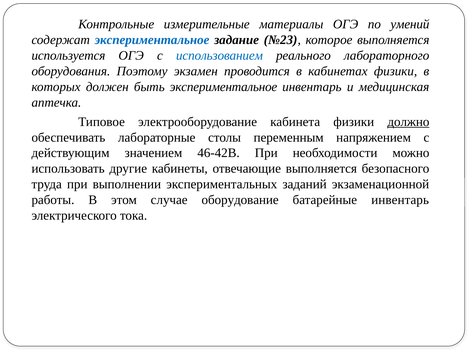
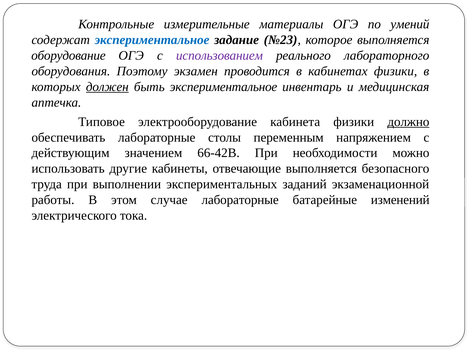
используется: используется -> оборудование
использованием colour: blue -> purple
должен underline: none -> present
46-42В: 46-42В -> 66-42В
случае оборудование: оборудование -> лабораторные
батарейные инвентарь: инвентарь -> изменений
